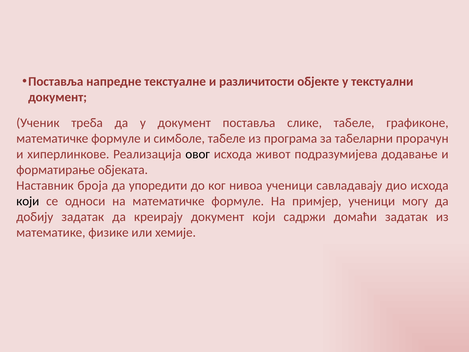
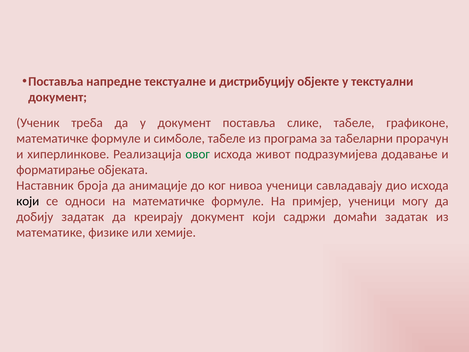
различитости: различитости -> дистрибуцију
овог colour: black -> green
упоредити: упоредити -> анимације
